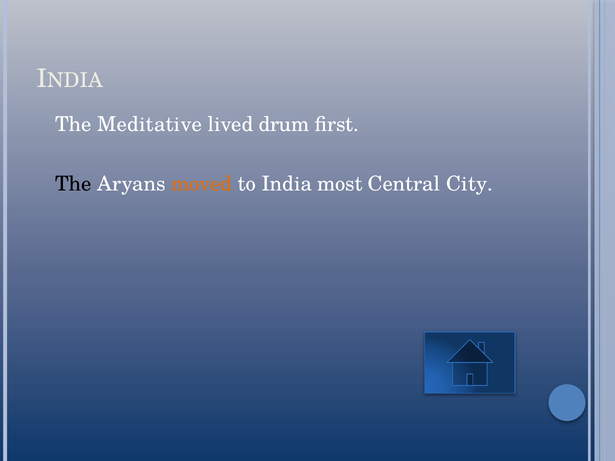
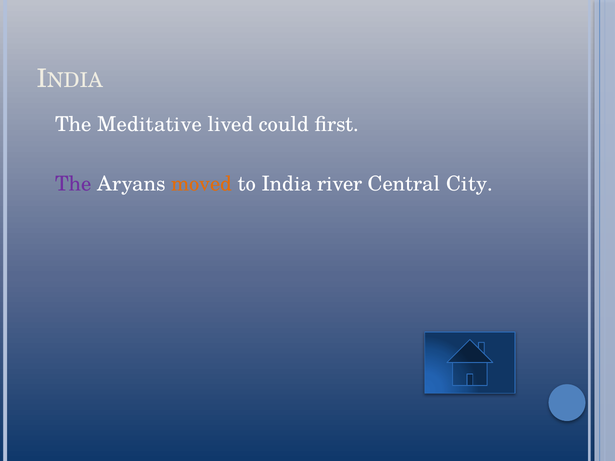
drum: drum -> could
The at (73, 184) colour: black -> purple
most: most -> river
